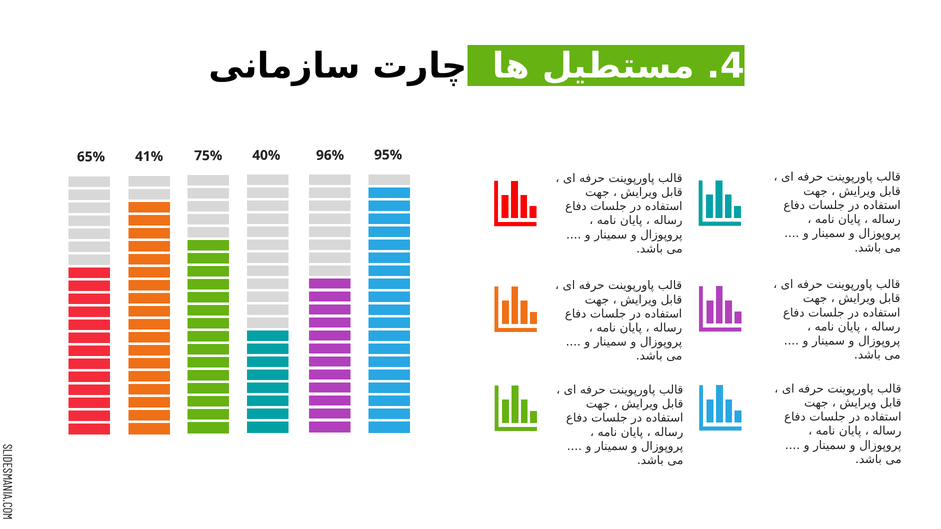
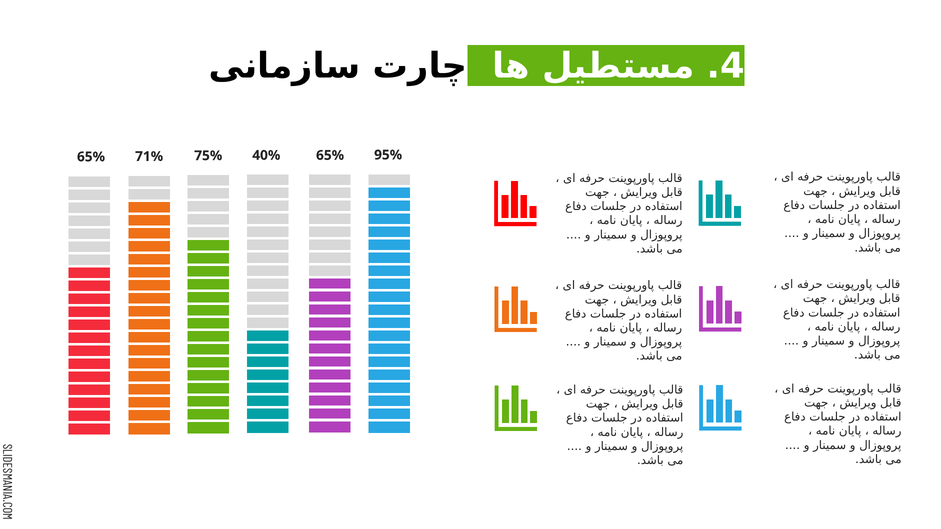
41%: 41% -> 71%
40% 96%: 96% -> 65%
